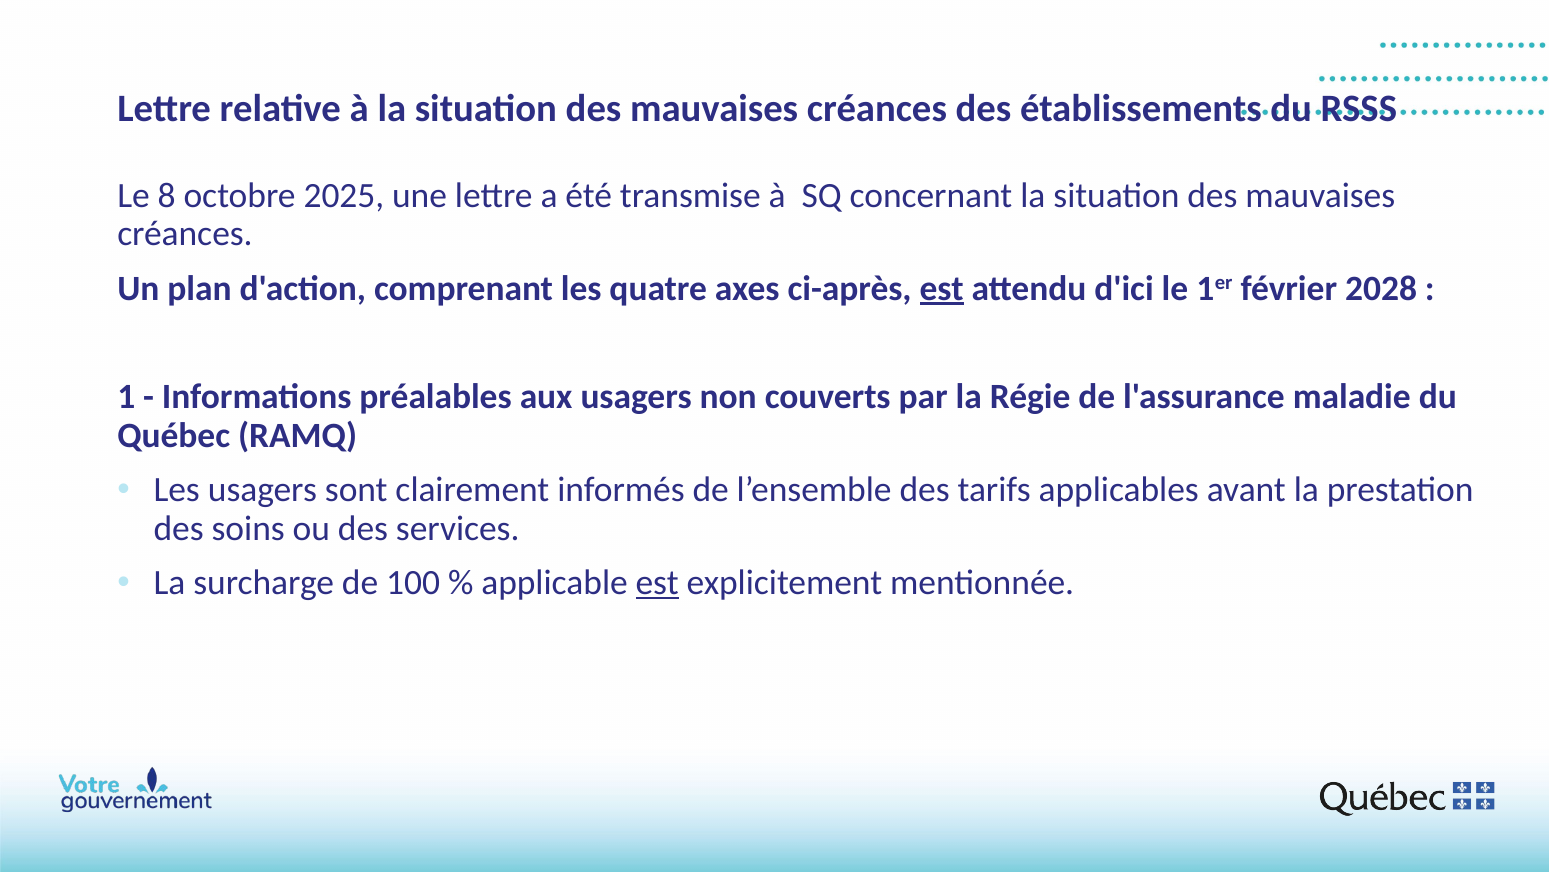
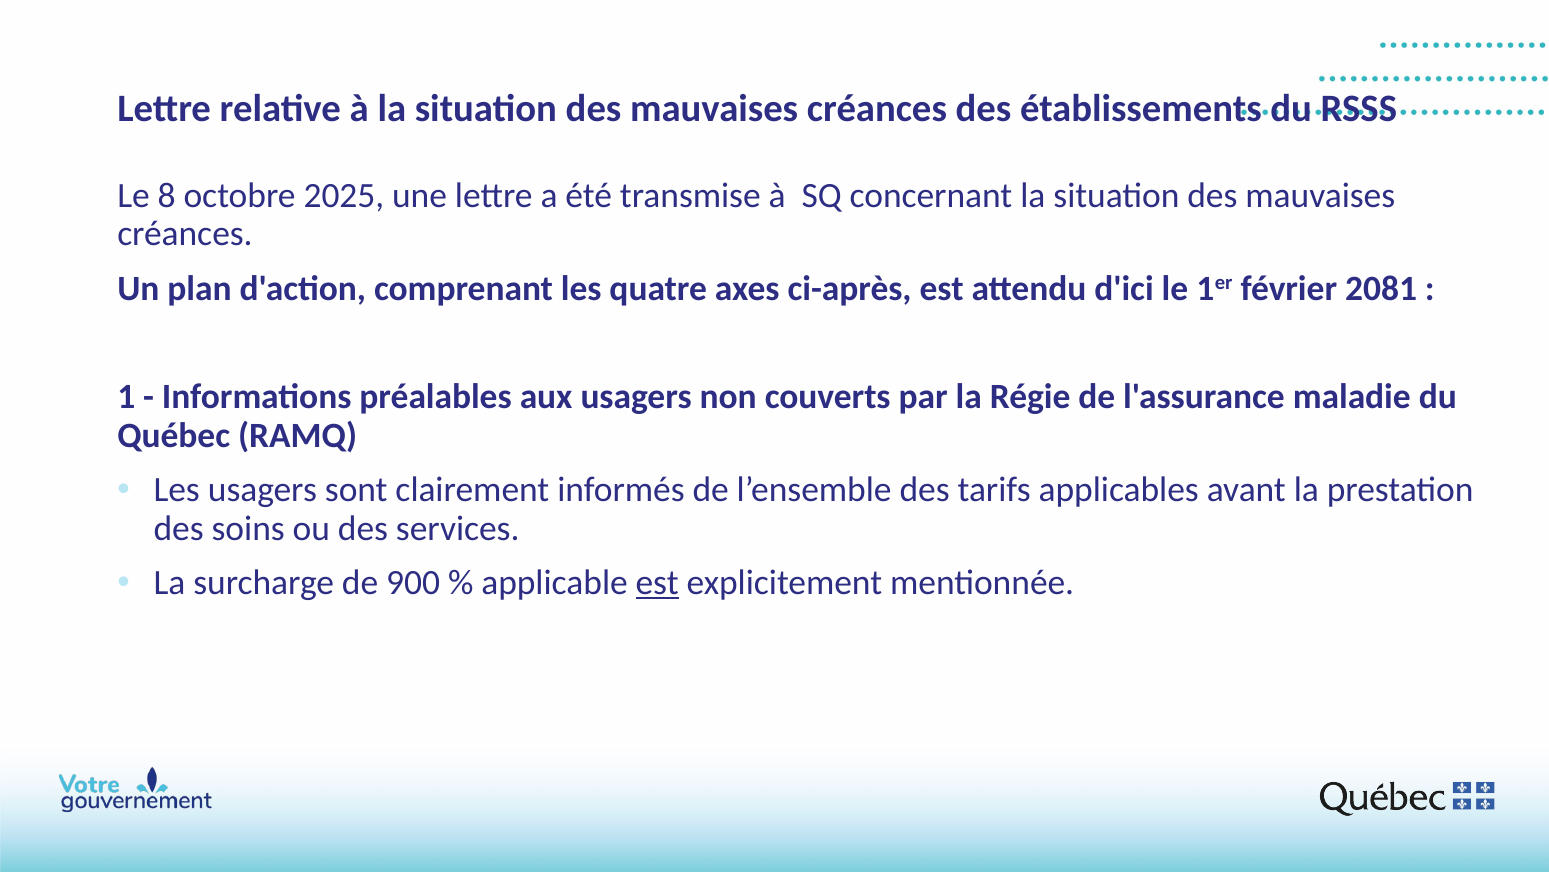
est at (942, 288) underline: present -> none
2028: 2028 -> 2081
100: 100 -> 900
